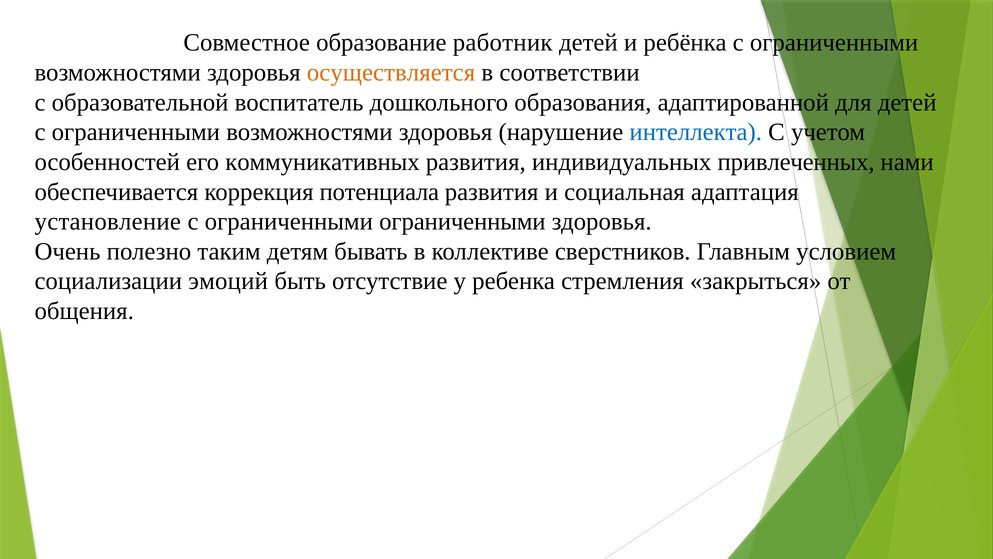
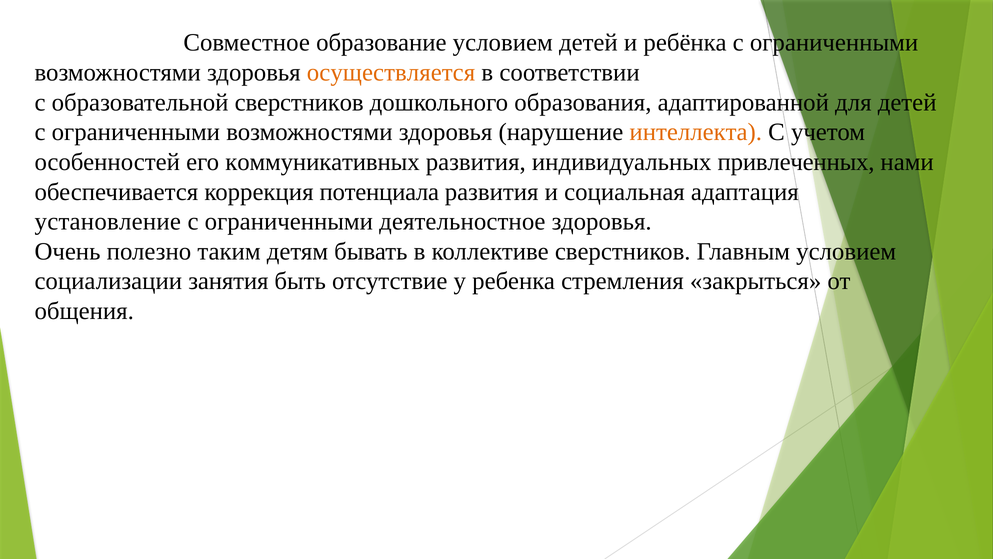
образование работник: работник -> условием
образовательной воспитатель: воспитатель -> сверстников
интеллекта colour: blue -> orange
ограниченными ограниченными: ограниченными -> деятельностное
эмоций: эмоций -> занятия
